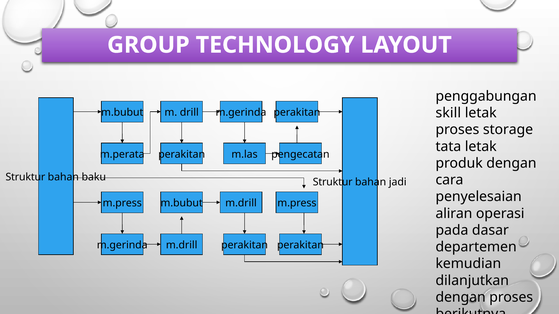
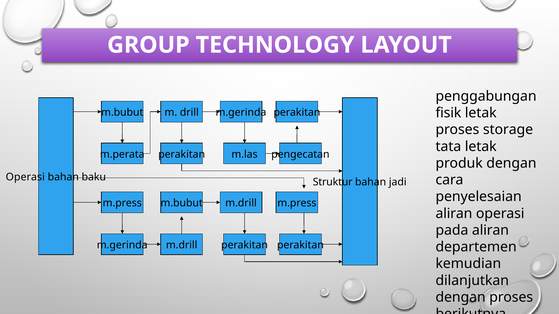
skill: skill -> fisik
Struktur at (25, 177): Struktur -> Operasi
pada dasar: dasar -> aliran
